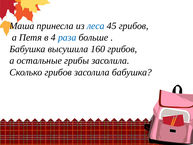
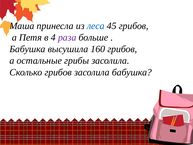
раза colour: blue -> purple
